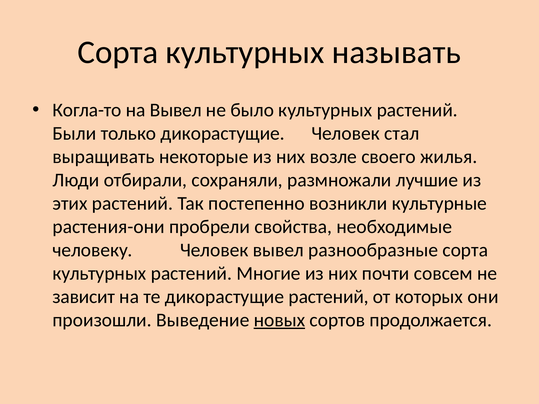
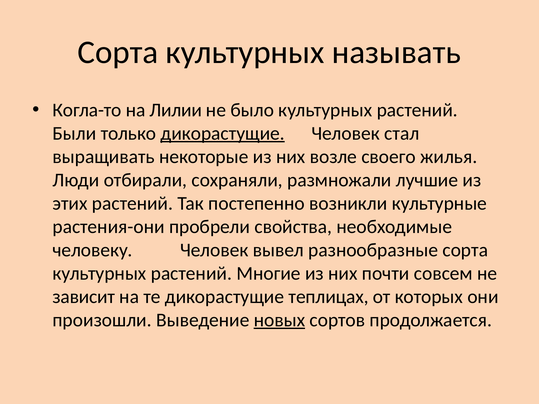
на Вывел: Вывел -> Лилии
дикорастущие at (223, 133) underline: none -> present
дикорастущие растений: растений -> теплицах
